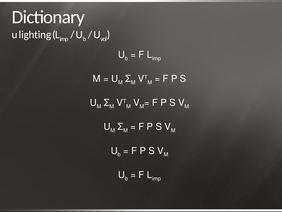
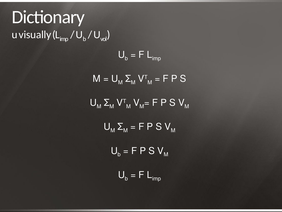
lighting: lighting -> visually
